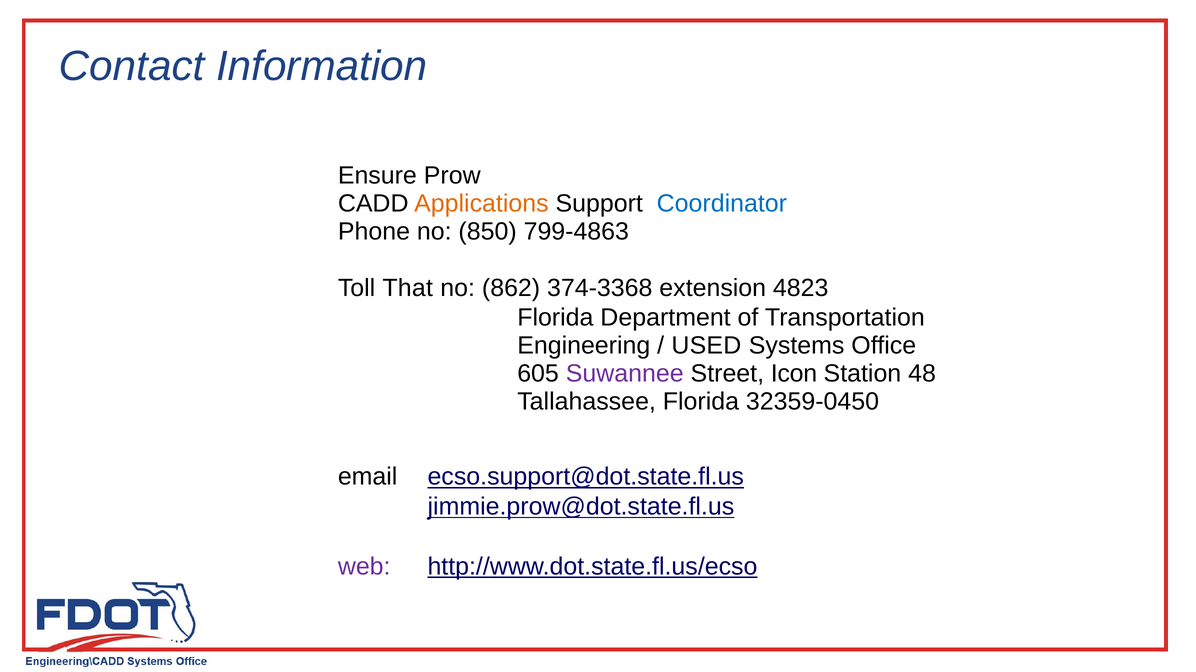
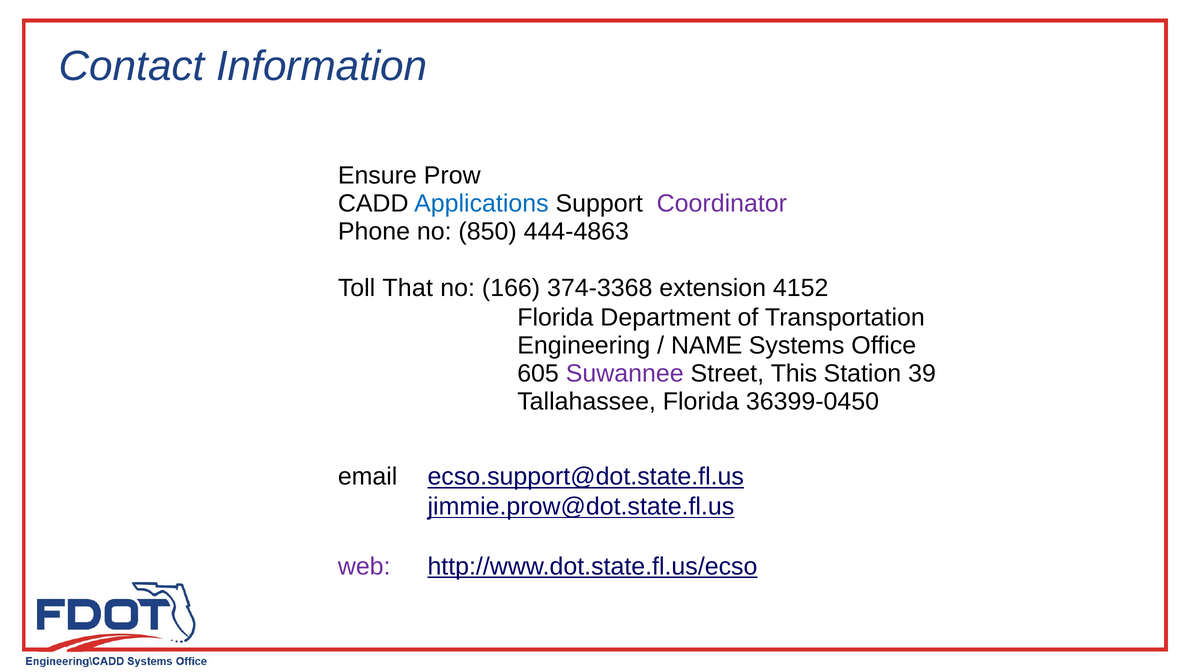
Applications colour: orange -> blue
Coordinator colour: blue -> purple
799-4863: 799-4863 -> 444-4863
862: 862 -> 166
4823: 4823 -> 4152
USED: USED -> NAME
Icon: Icon -> This
48: 48 -> 39
32359-0450: 32359-0450 -> 36399-0450
